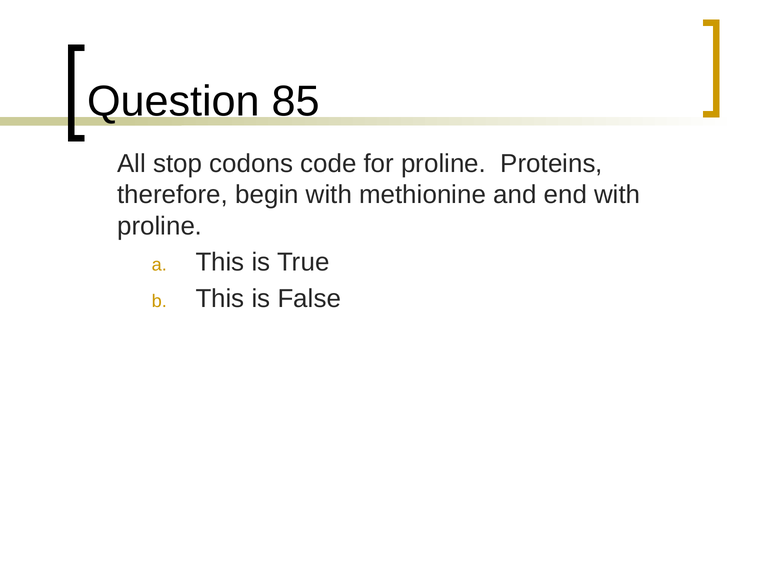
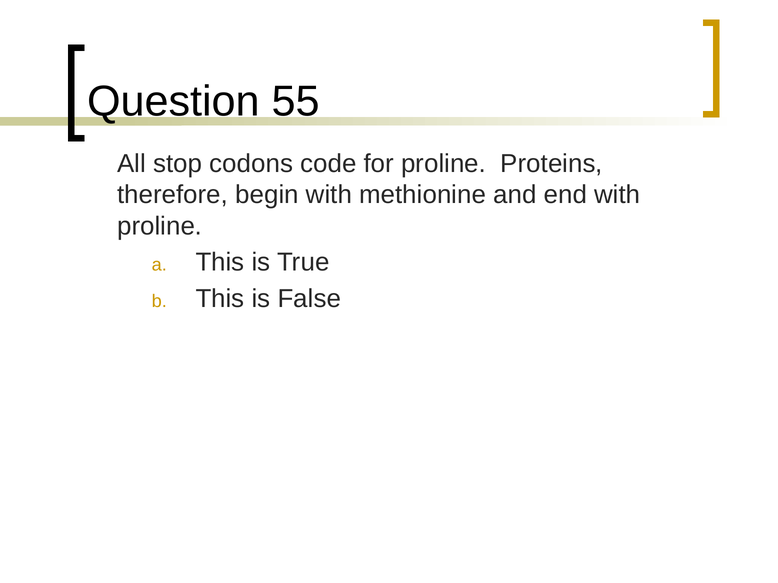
85: 85 -> 55
